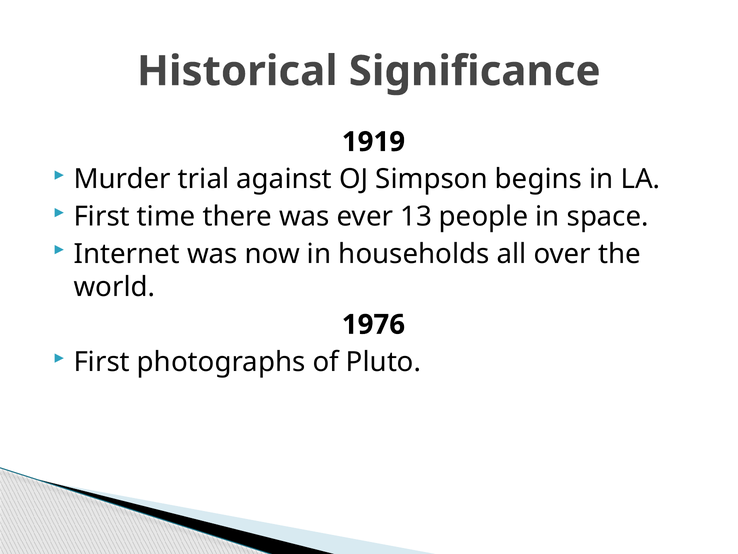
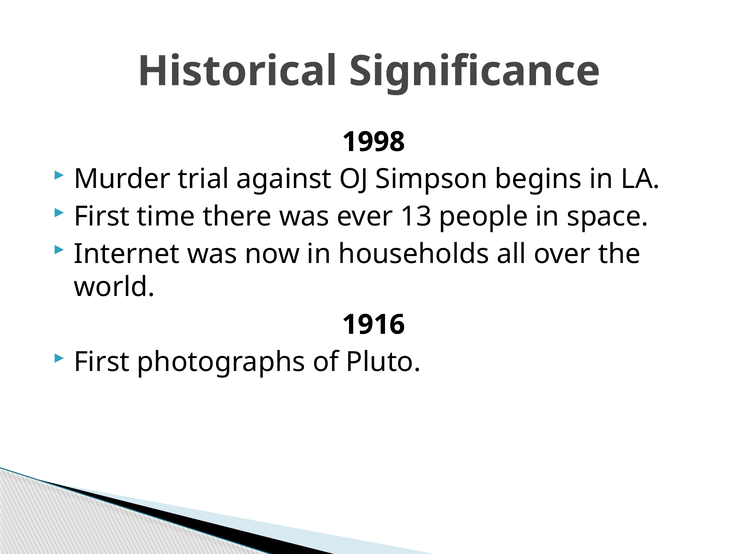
1919: 1919 -> 1998
1976: 1976 -> 1916
